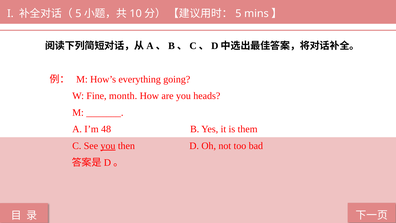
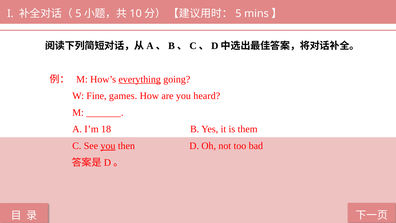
everything underline: none -> present
month: month -> games
heads: heads -> heard
48: 48 -> 18
